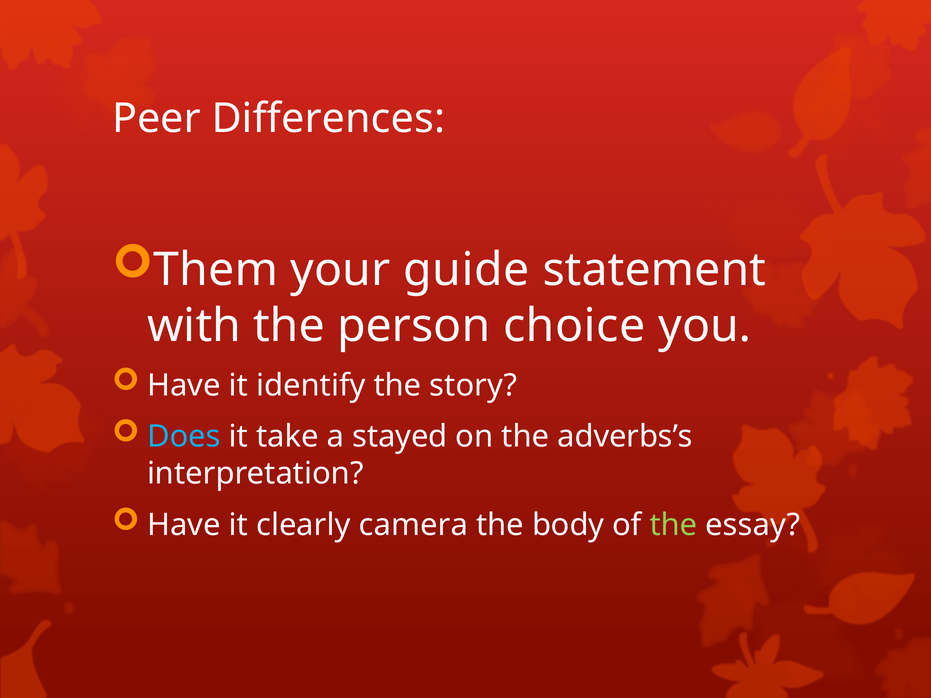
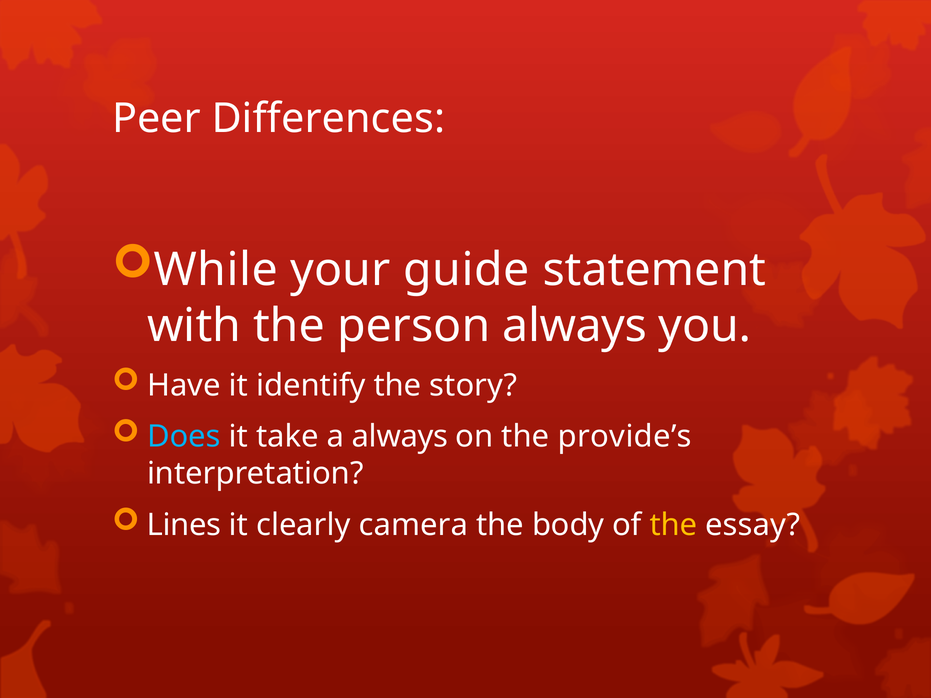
Them: Them -> While
person choice: choice -> always
a stayed: stayed -> always
adverbs’s: adverbs’s -> provide’s
Have at (184, 525): Have -> Lines
the at (673, 525) colour: light green -> yellow
